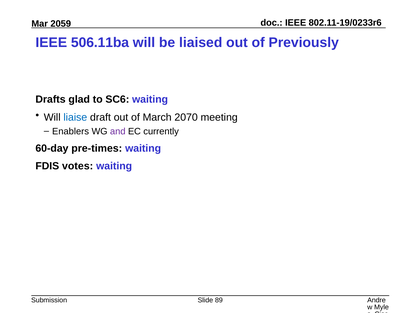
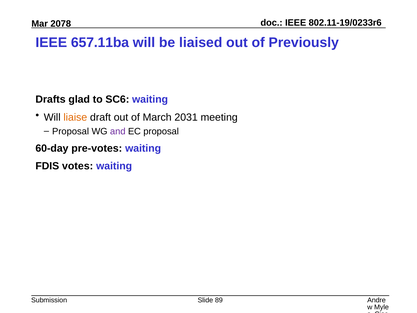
2059: 2059 -> 2078
506.11ba: 506.11ba -> 657.11ba
liaise colour: blue -> orange
2070: 2070 -> 2031
Enablers at (71, 131): Enablers -> Proposal
EC currently: currently -> proposal
pre-times: pre-times -> pre-votes
